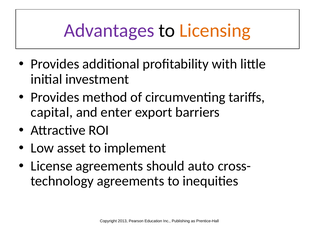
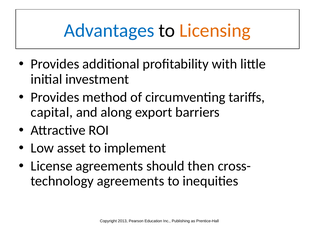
Advantages colour: purple -> blue
enter: enter -> along
auto: auto -> then
